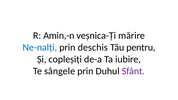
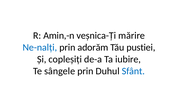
deschis: deschis -> adorăm
pentru: pentru -> pustiei
Sfânt colour: purple -> blue
